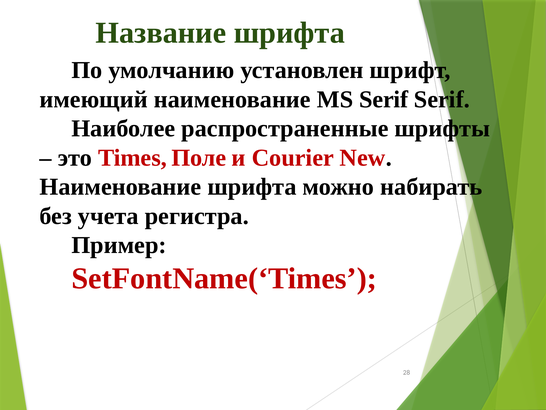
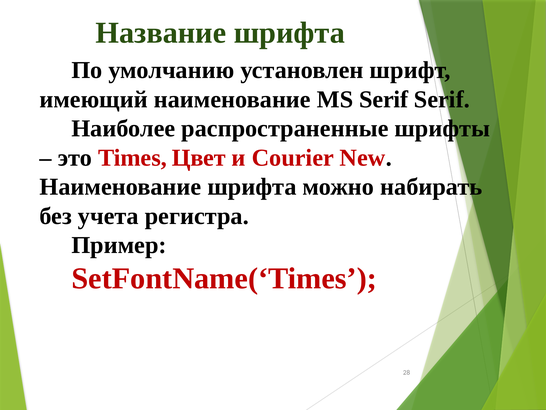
Поле: Поле -> Цвет
